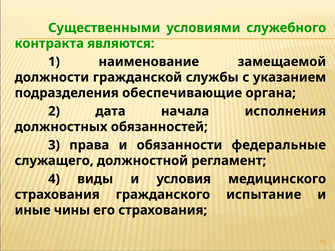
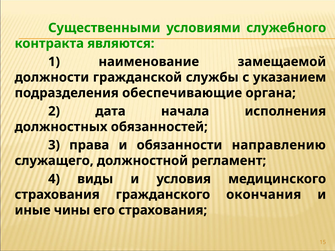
федеральные: федеральные -> направлению
испытание: испытание -> окончания
